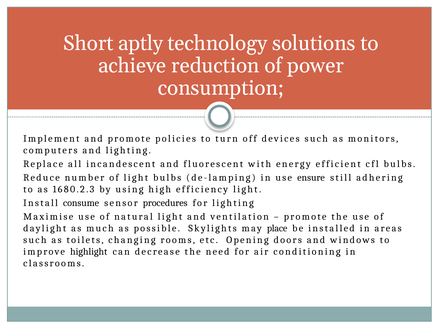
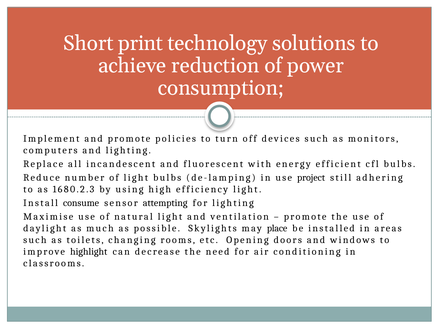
aptly: aptly -> print
ensure: ensure -> project
procedures: procedures -> attempting
